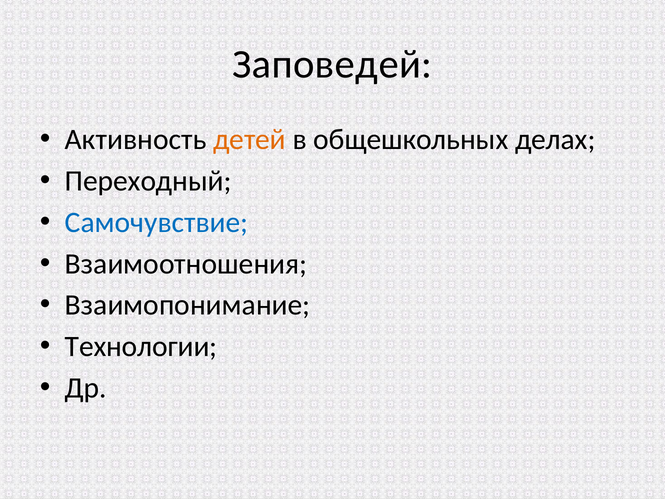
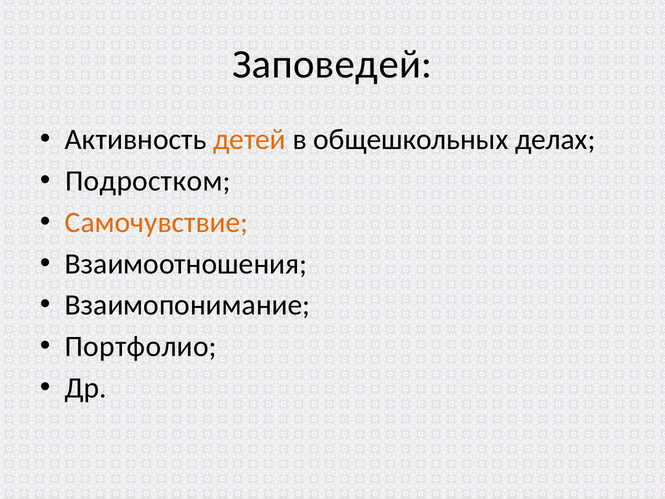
Переходный: Переходный -> Подростком
Самочувствие colour: blue -> orange
Технологии: Технологии -> Портфолио
